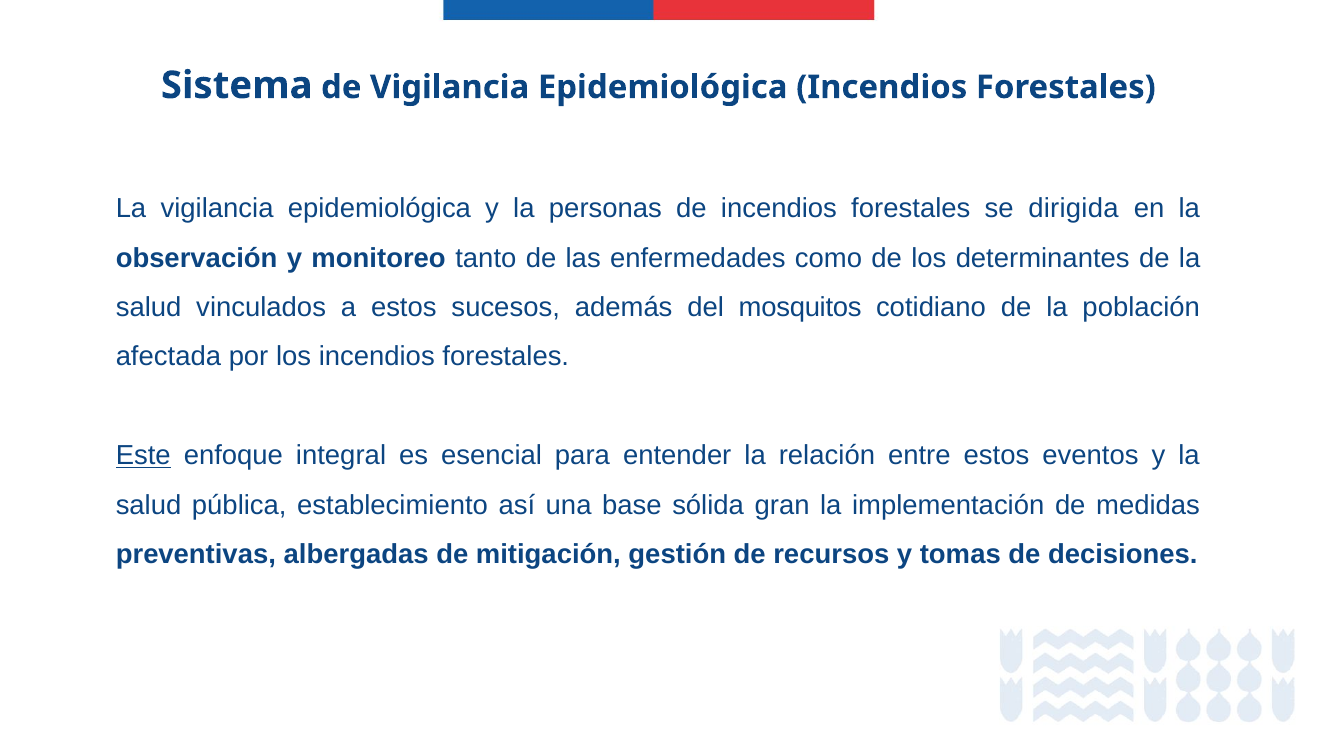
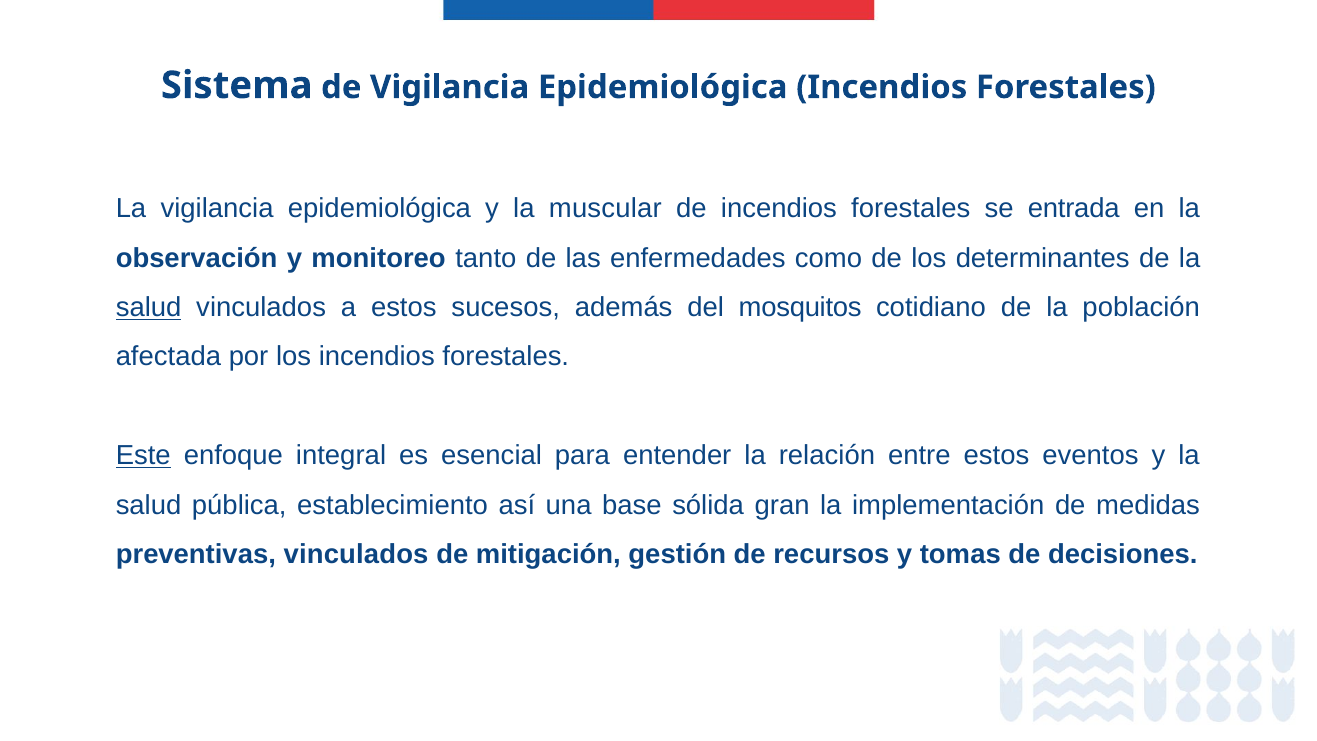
personas: personas -> muscular
dirigida: dirigida -> entrada
salud at (149, 307) underline: none -> present
preventivas albergadas: albergadas -> vinculados
